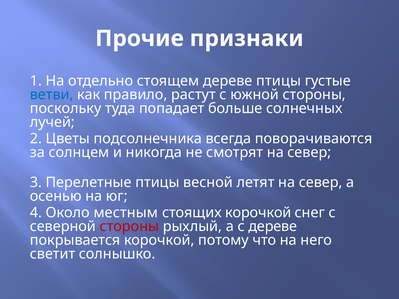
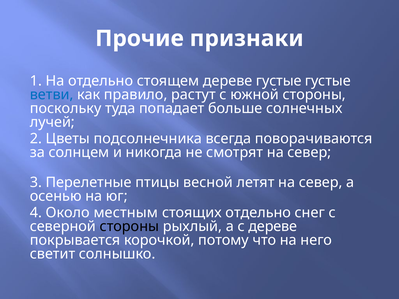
дереве птицы: птицы -> густые
стоящих корочкой: корочкой -> отдельно
стороны at (129, 227) colour: red -> black
